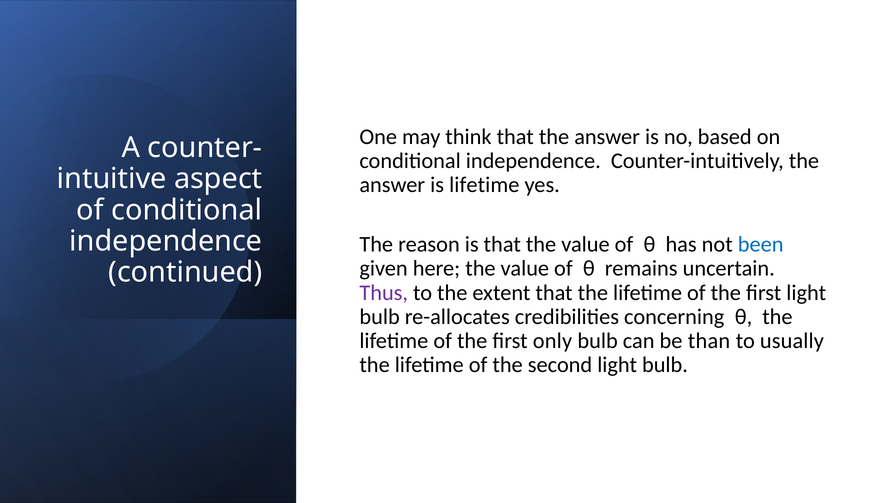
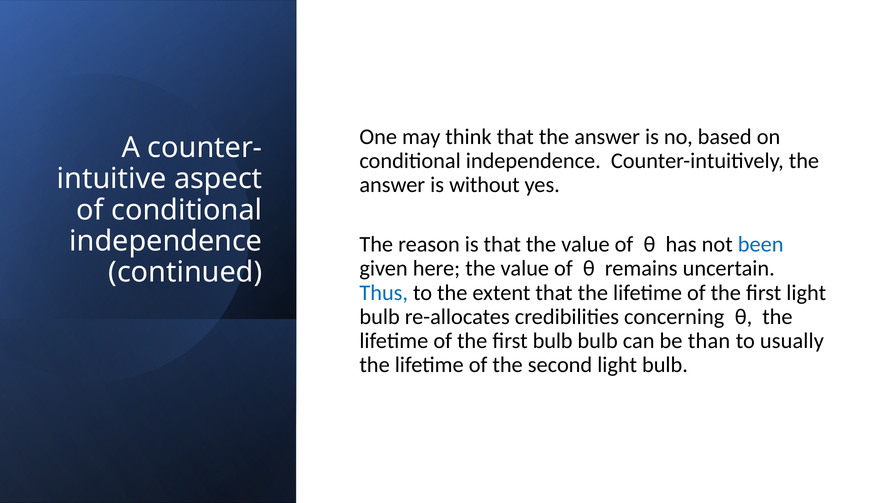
is lifetime: lifetime -> without
Thus colour: purple -> blue
first only: only -> bulb
